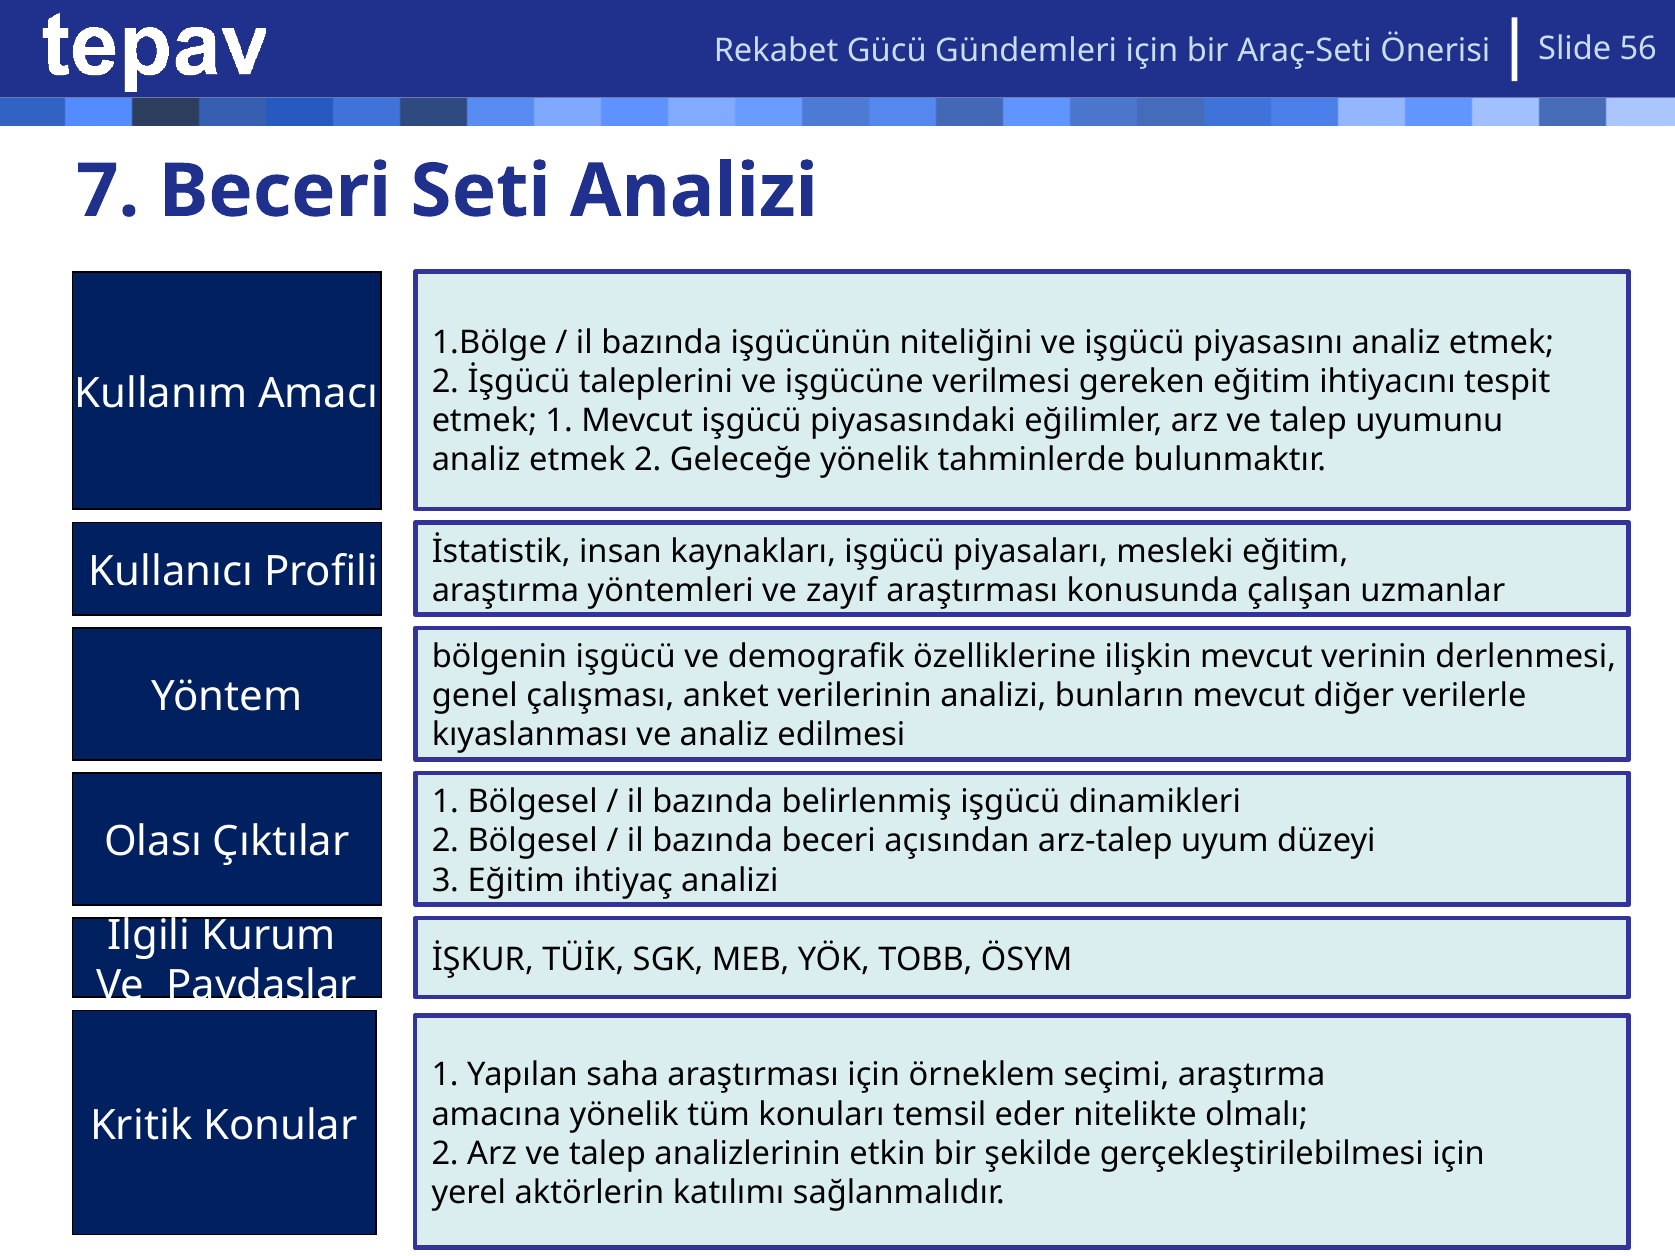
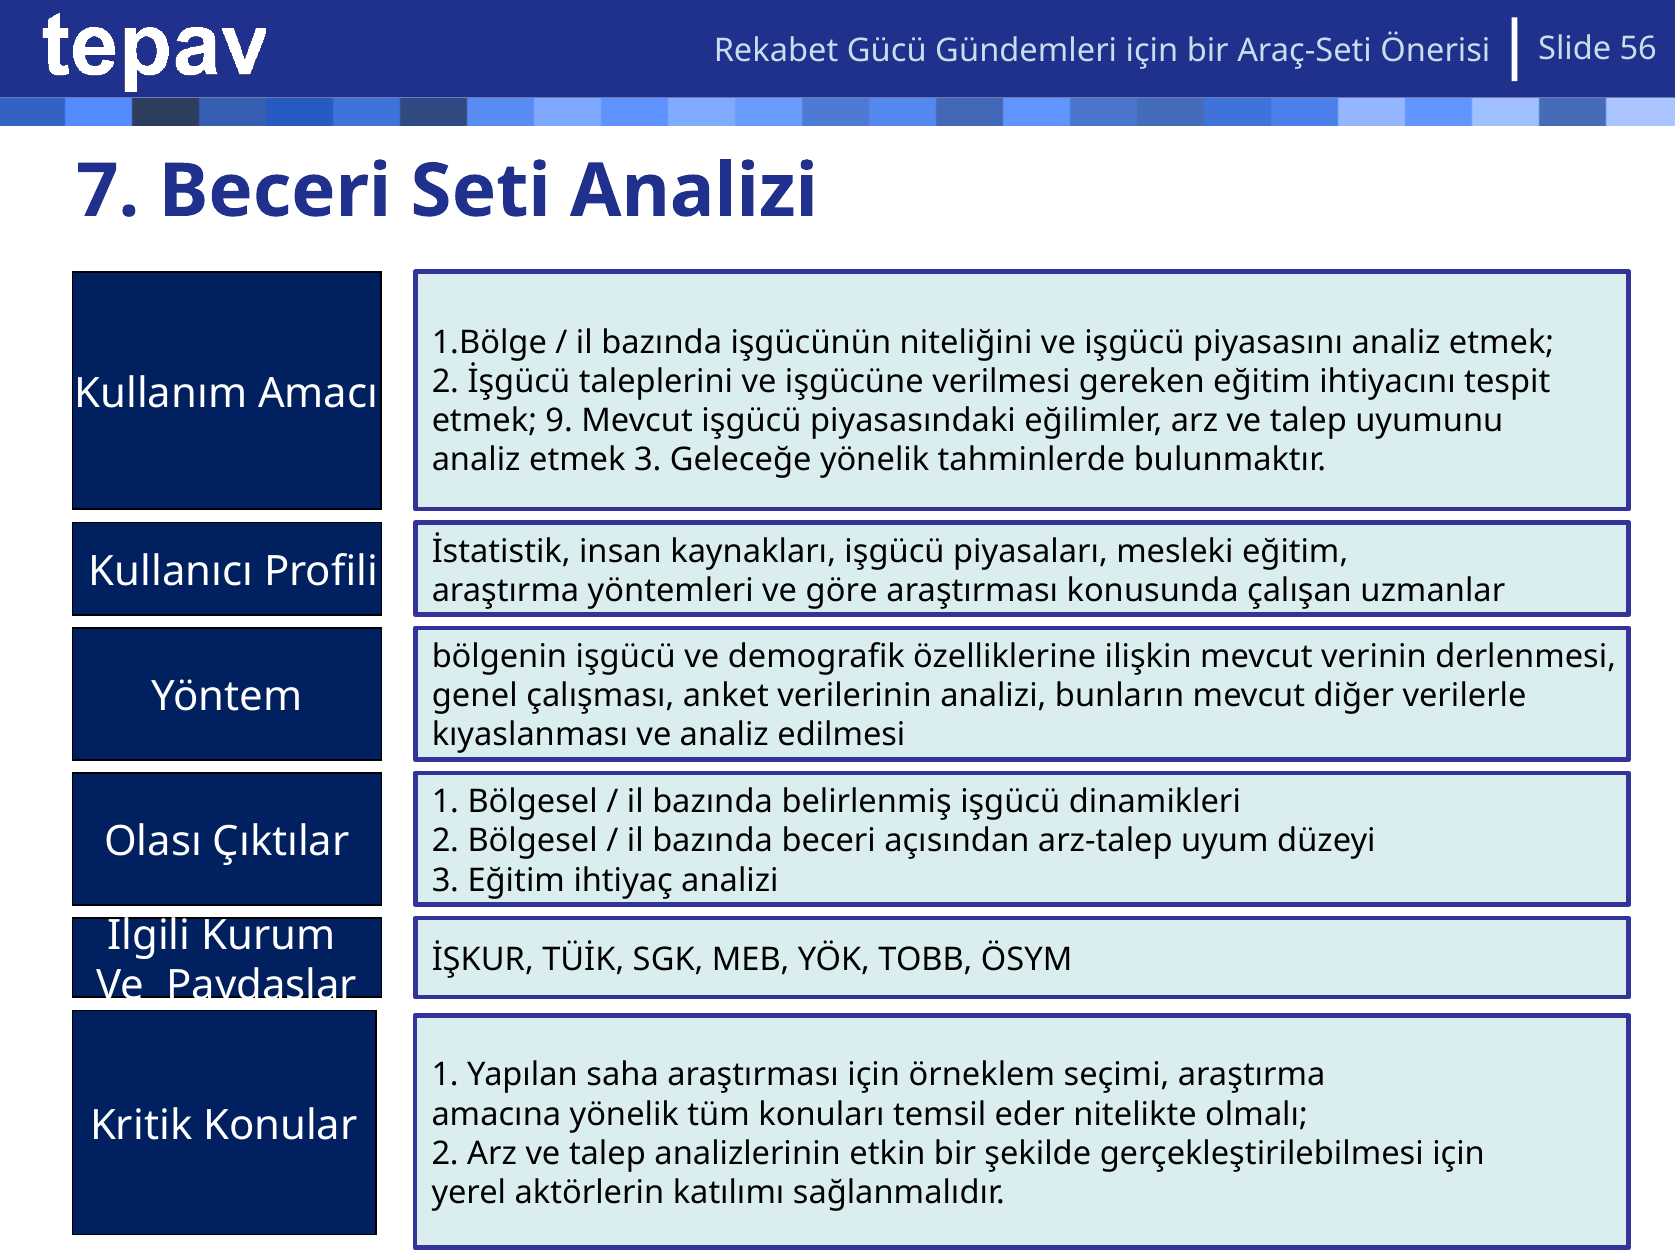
etmek 1: 1 -> 9
2 at (648, 460): 2 -> 3
zayıf: zayıf -> göre
